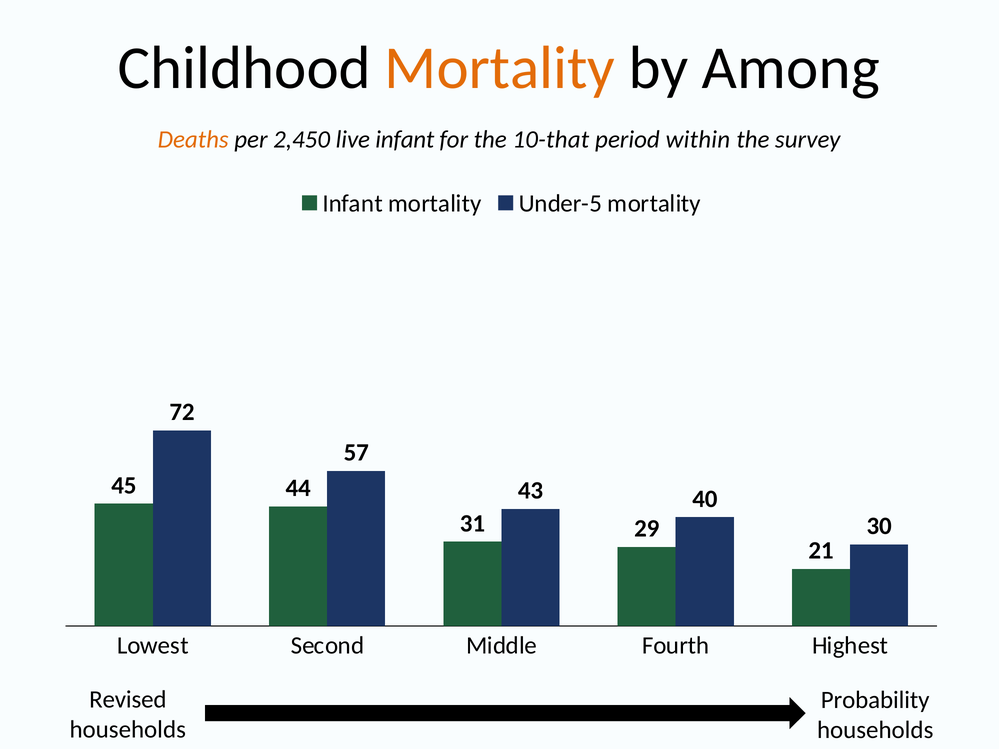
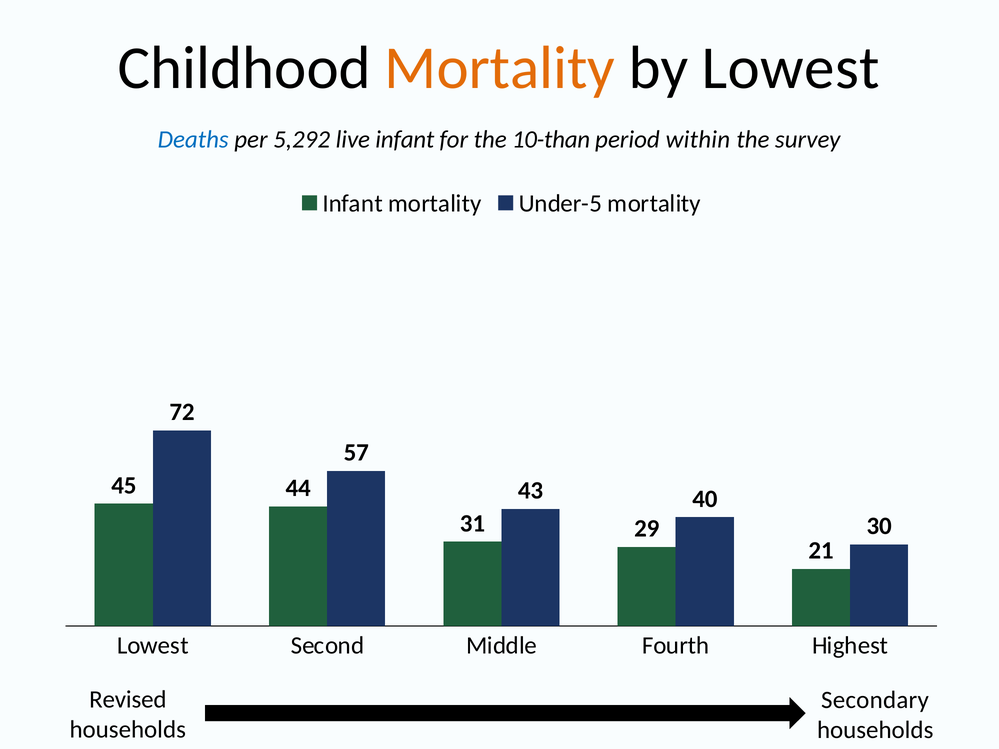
by Among: Among -> Lowest
Deaths colour: orange -> blue
2,450: 2,450 -> 5,292
10-that: 10-that -> 10-than
Probability: Probability -> Secondary
